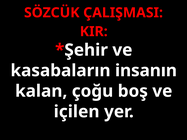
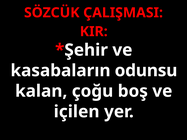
insanın: insanın -> odunsu
